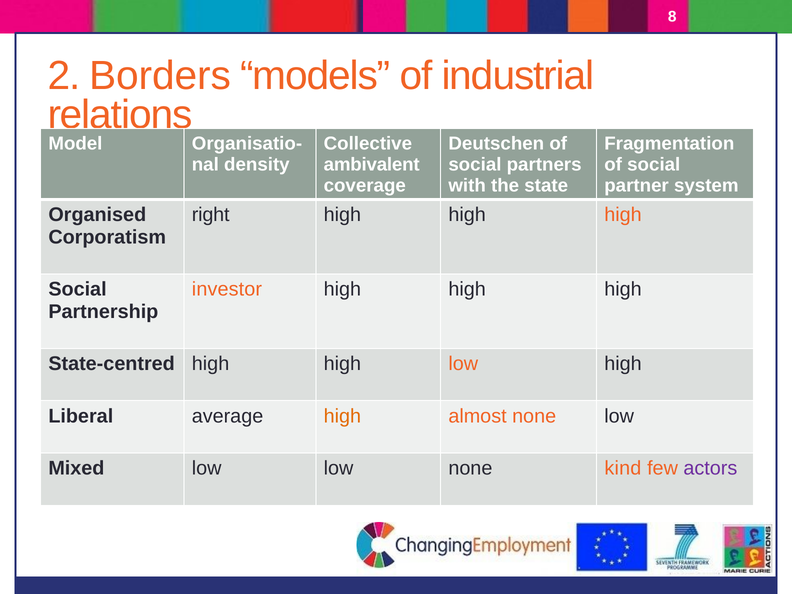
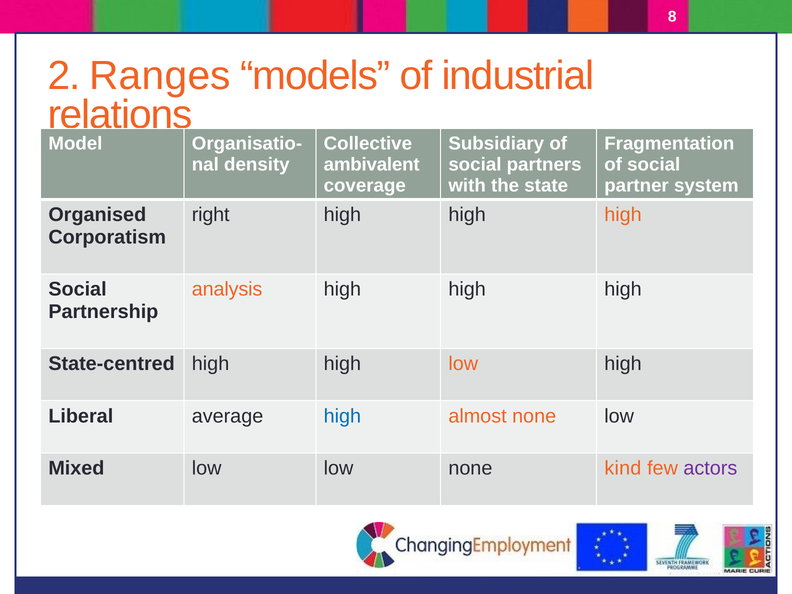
Borders: Borders -> Ranges
Deutschen: Deutschen -> Subsidiary
investor: investor -> analysis
high at (342, 416) colour: orange -> blue
